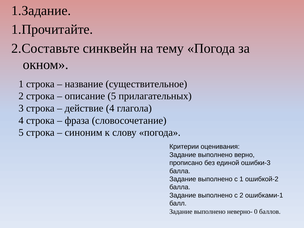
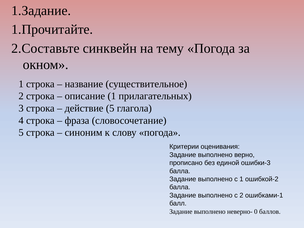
описание 5: 5 -> 1
действие 4: 4 -> 5
